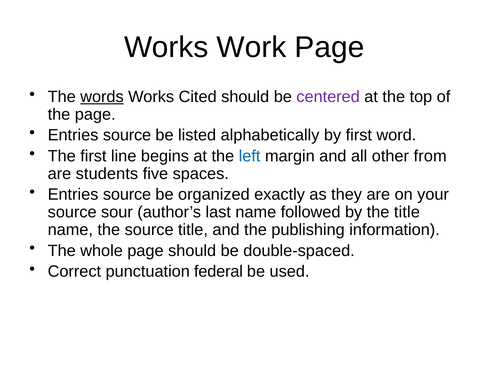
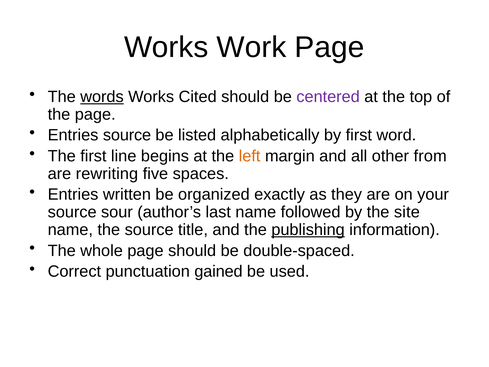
left colour: blue -> orange
students: students -> rewriting
source at (127, 194): source -> written
the title: title -> site
publishing underline: none -> present
federal: federal -> gained
